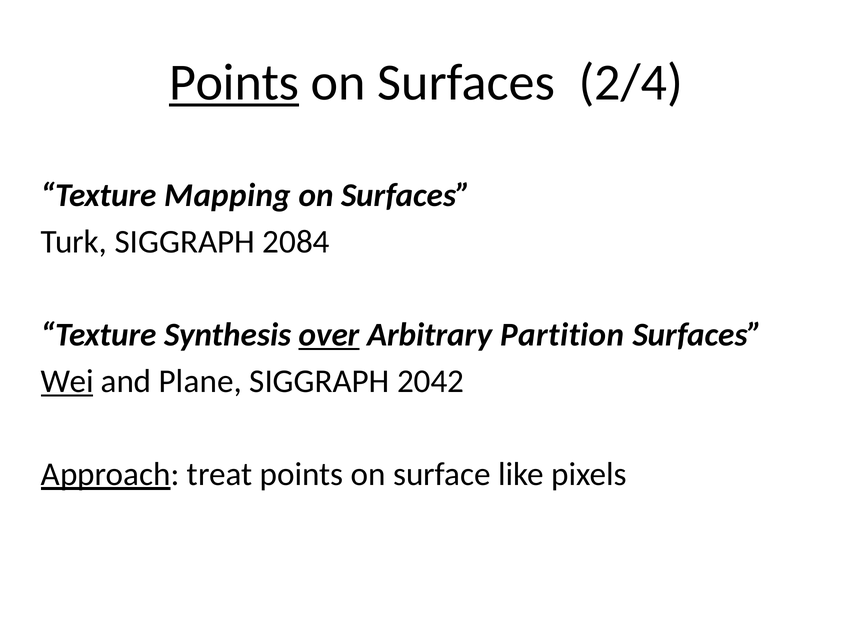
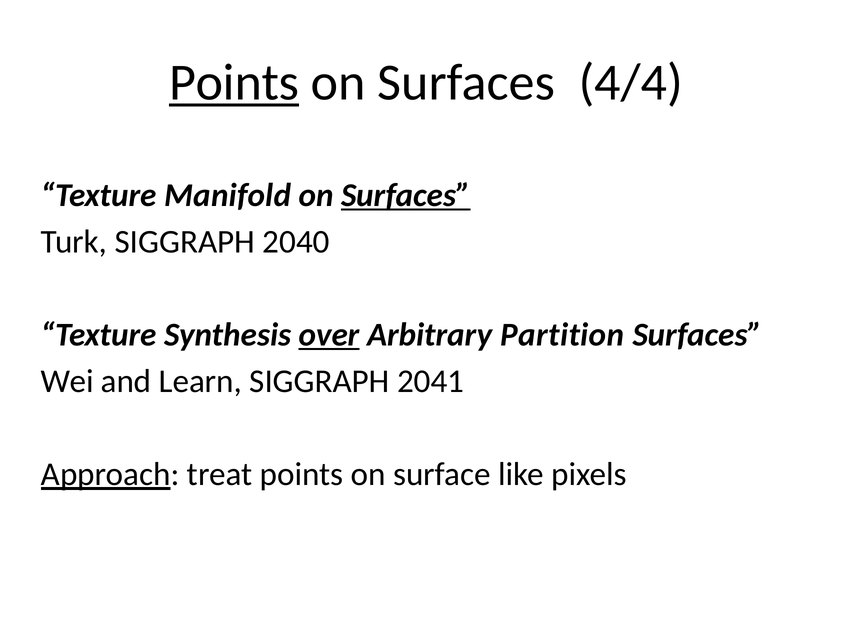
2/4: 2/4 -> 4/4
Mapping: Mapping -> Manifold
Surfaces at (406, 195) underline: none -> present
2084: 2084 -> 2040
Wei underline: present -> none
Plane: Plane -> Learn
2042: 2042 -> 2041
